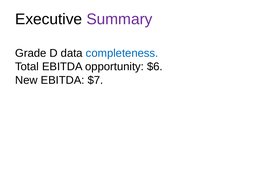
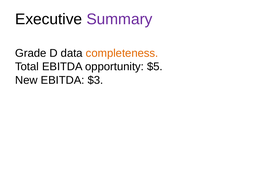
completeness colour: blue -> orange
$6: $6 -> $5
$7: $7 -> $3
